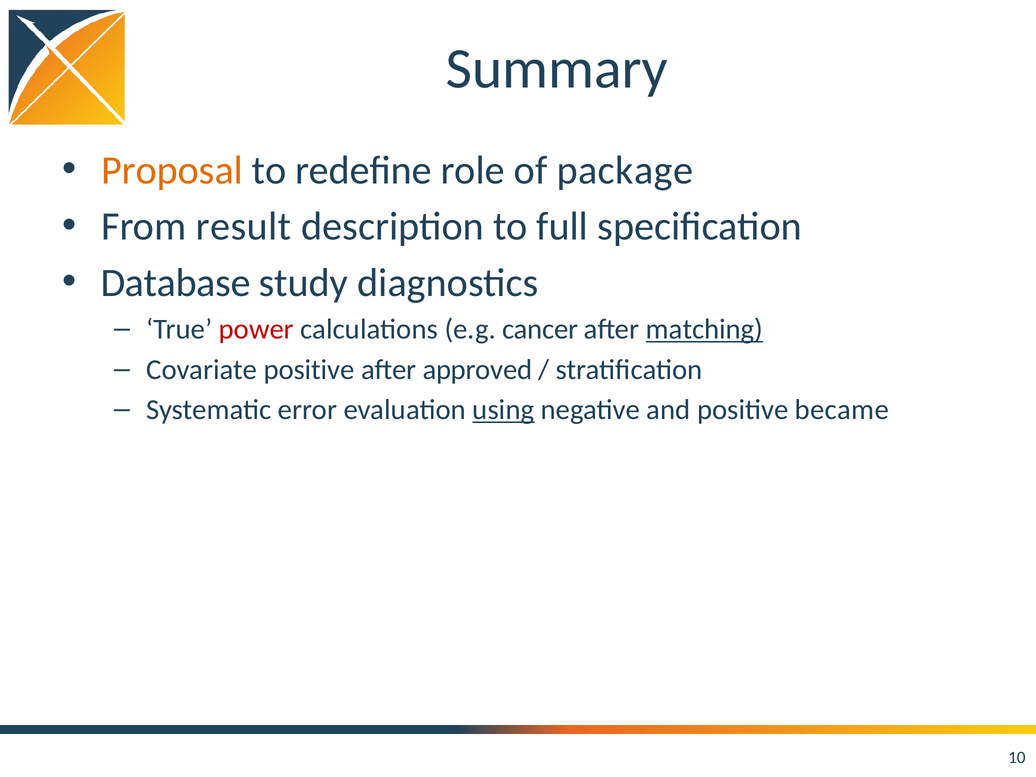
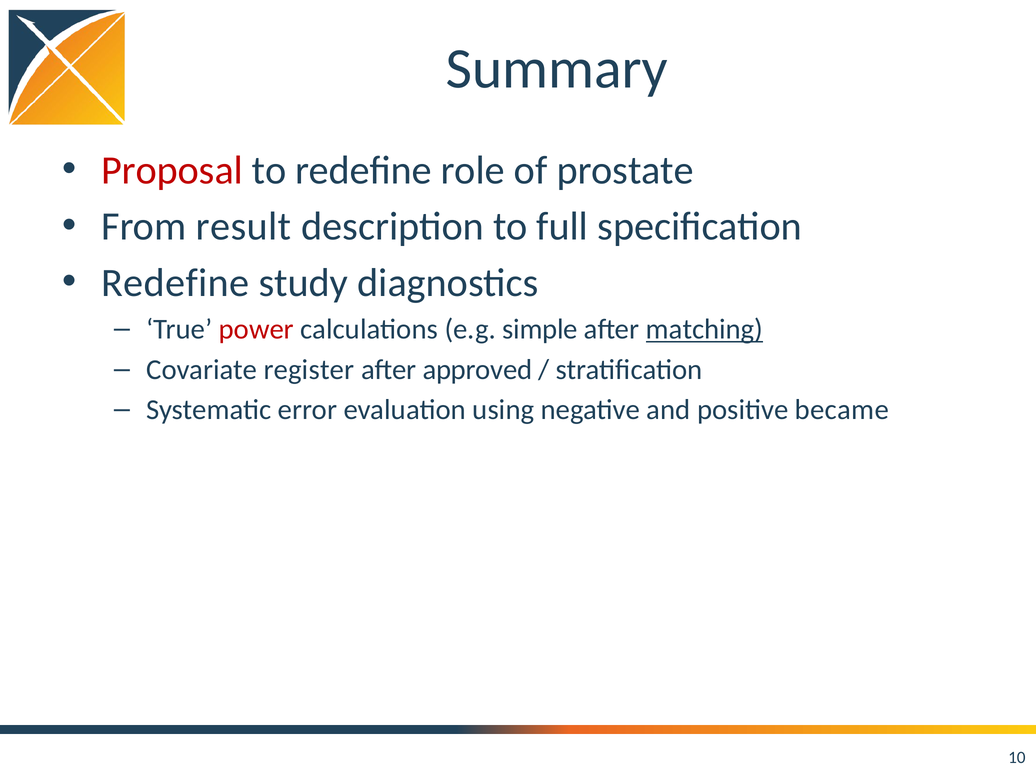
Proposal colour: orange -> red
package: package -> prostate
Database at (176, 283): Database -> Redefine
cancer: cancer -> simple
Covariate positive: positive -> register
using underline: present -> none
